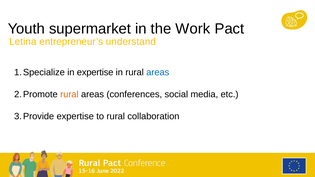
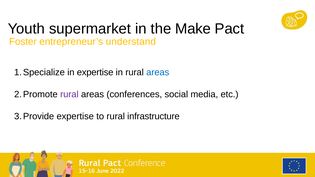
Work: Work -> Make
Letina: Letina -> Foster
rural at (69, 94) colour: orange -> purple
collaboration: collaboration -> infrastructure
